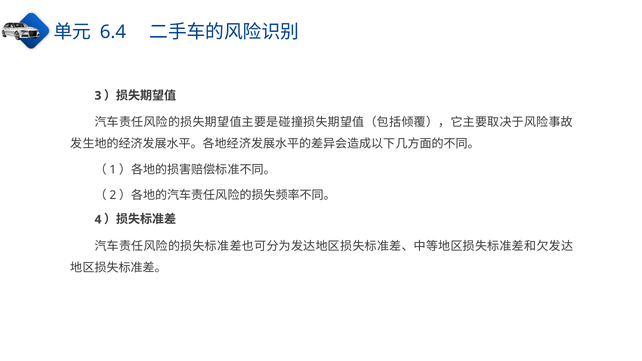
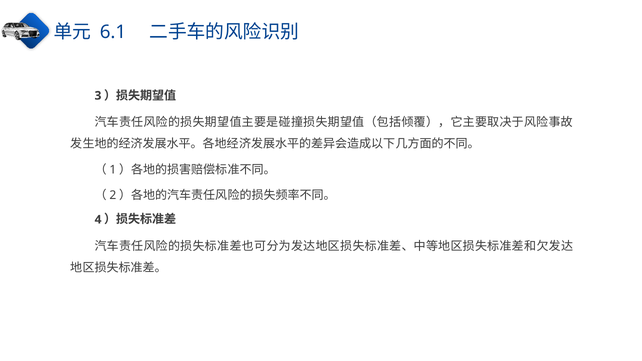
6.4: 6.4 -> 6.1
